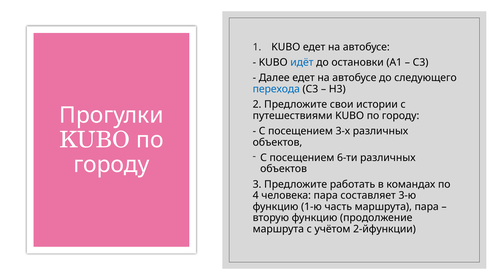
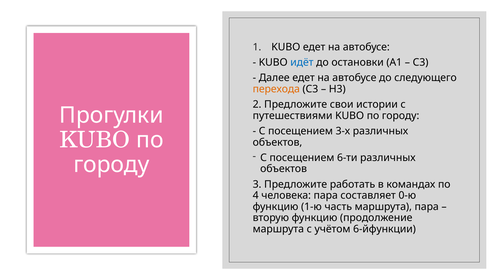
перехода colour: blue -> orange
3-ю: 3-ю -> 0-ю
2-йфункции: 2-йфункции -> 6-йфункции
